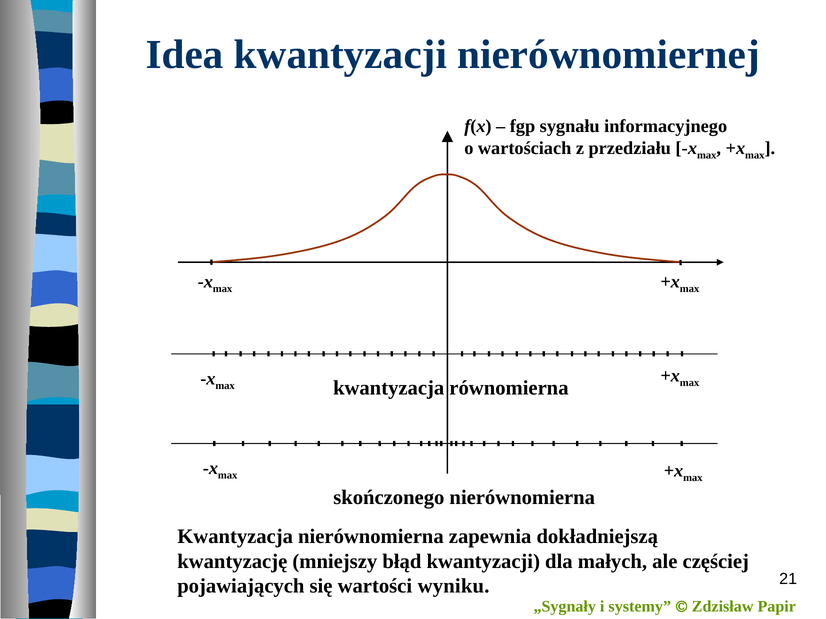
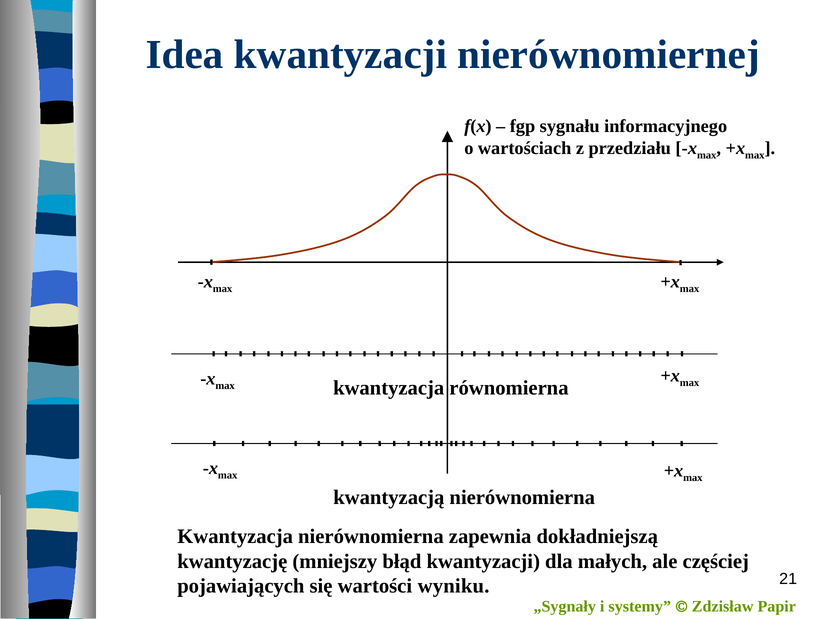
skończonego: skończonego -> kwantyzacją
